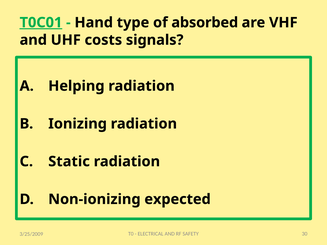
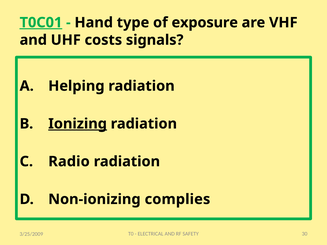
absorbed: absorbed -> exposure
Ionizing underline: none -> present
Static: Static -> Radio
expected: expected -> complies
